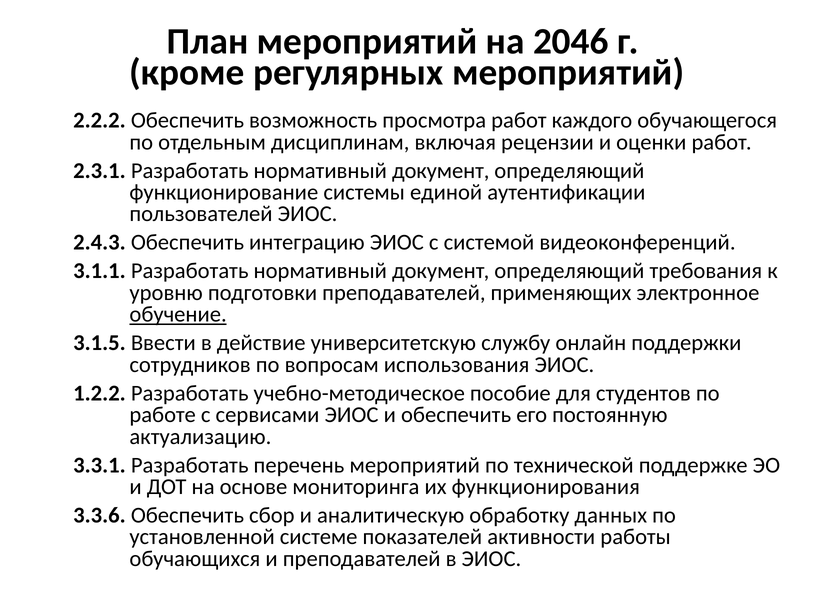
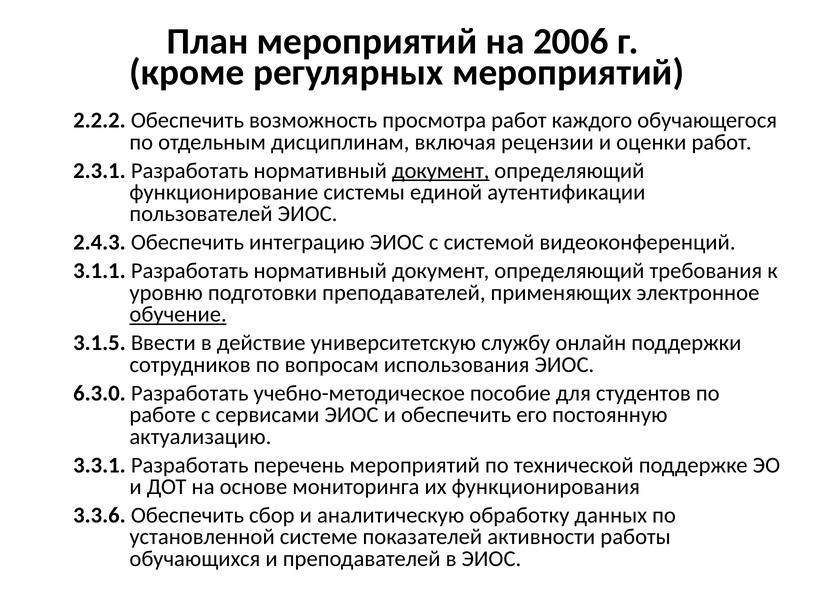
2046: 2046 -> 2006
документ at (441, 171) underline: none -> present
1.2.2: 1.2.2 -> 6.3.0
